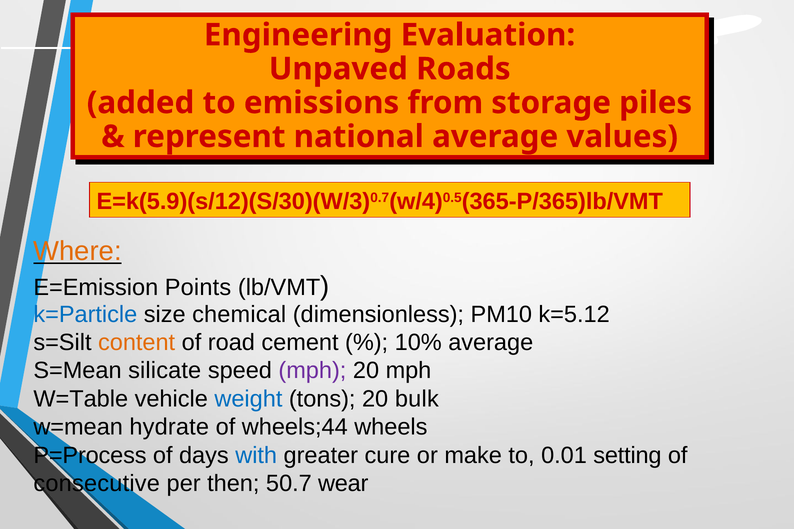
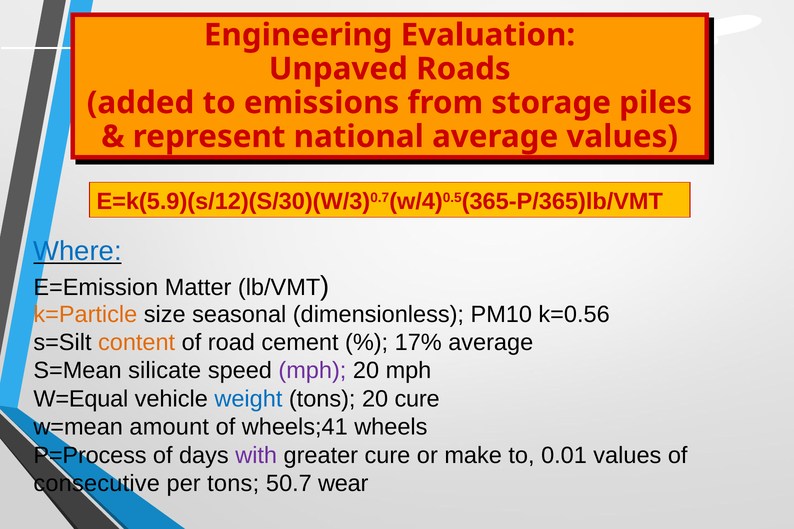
Where colour: orange -> blue
Points: Points -> Matter
k=Particle colour: blue -> orange
chemical: chemical -> seasonal
k=5.12: k=5.12 -> k=0.56
10%: 10% -> 17%
W=Table: W=Table -> W=Equal
20 bulk: bulk -> cure
hydrate: hydrate -> amount
wheels;44: wheels;44 -> wheels;41
with colour: blue -> purple
0.01 setting: setting -> values
per then: then -> tons
